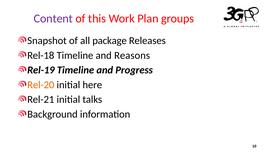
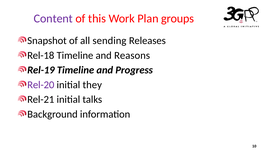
package: package -> sending
Rel-20 colour: orange -> purple
here: here -> they
